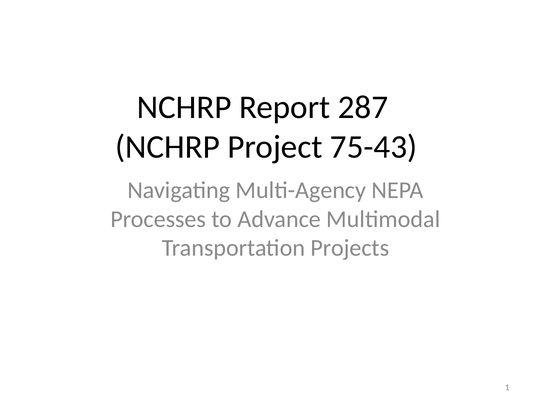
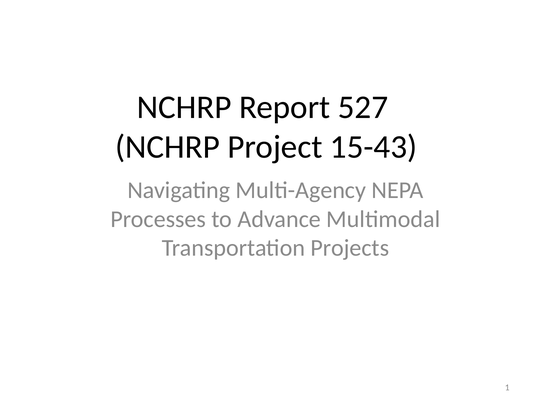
287: 287 -> 527
75-43: 75-43 -> 15-43
